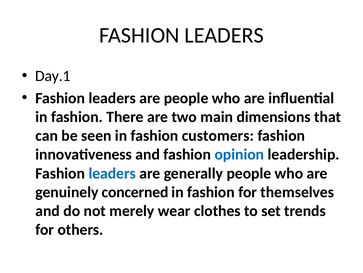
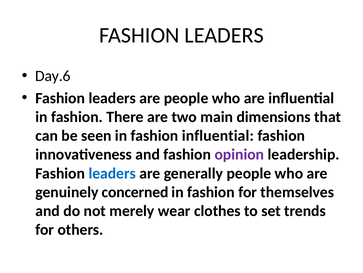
Day.1: Day.1 -> Day.6
fashion customers: customers -> influential
opinion colour: blue -> purple
